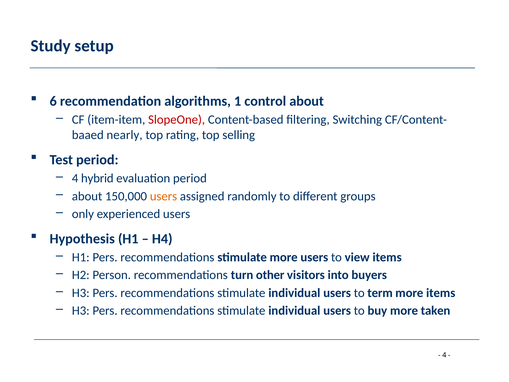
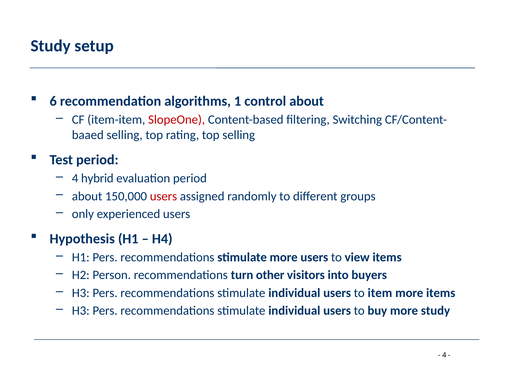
nearly at (125, 135): nearly -> selling
users at (163, 196) colour: orange -> red
term: term -> item
more taken: taken -> study
